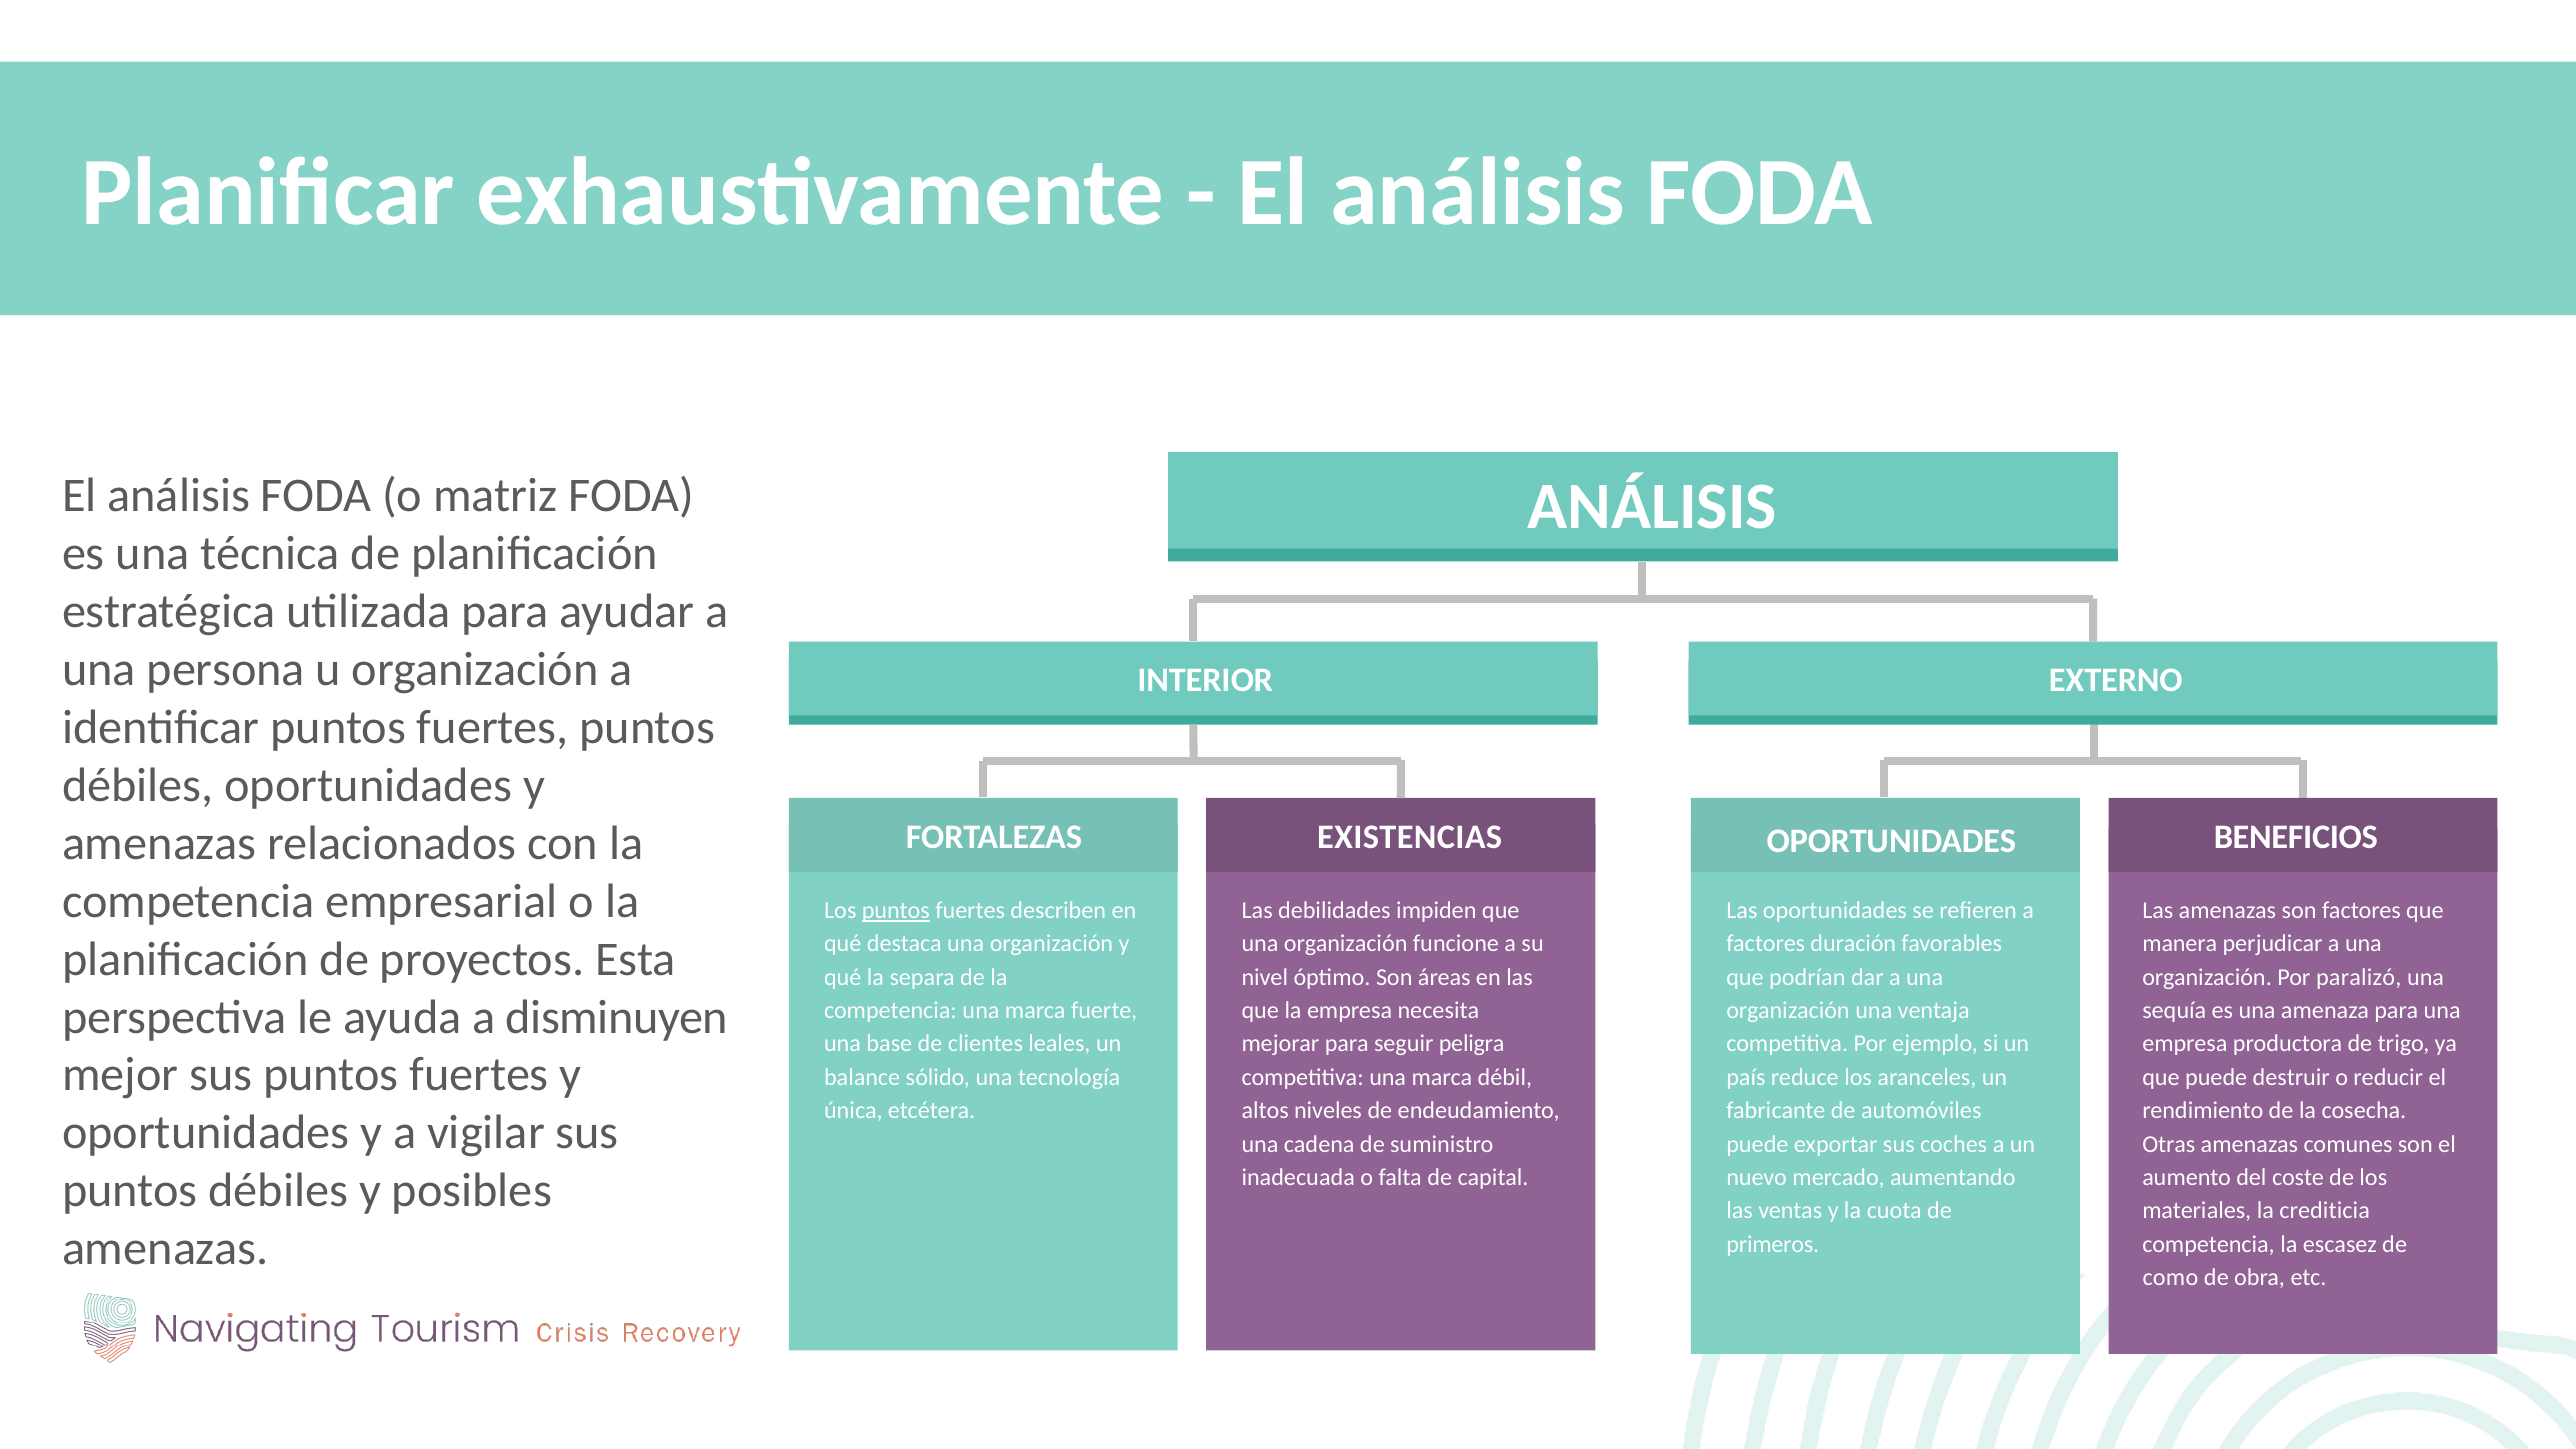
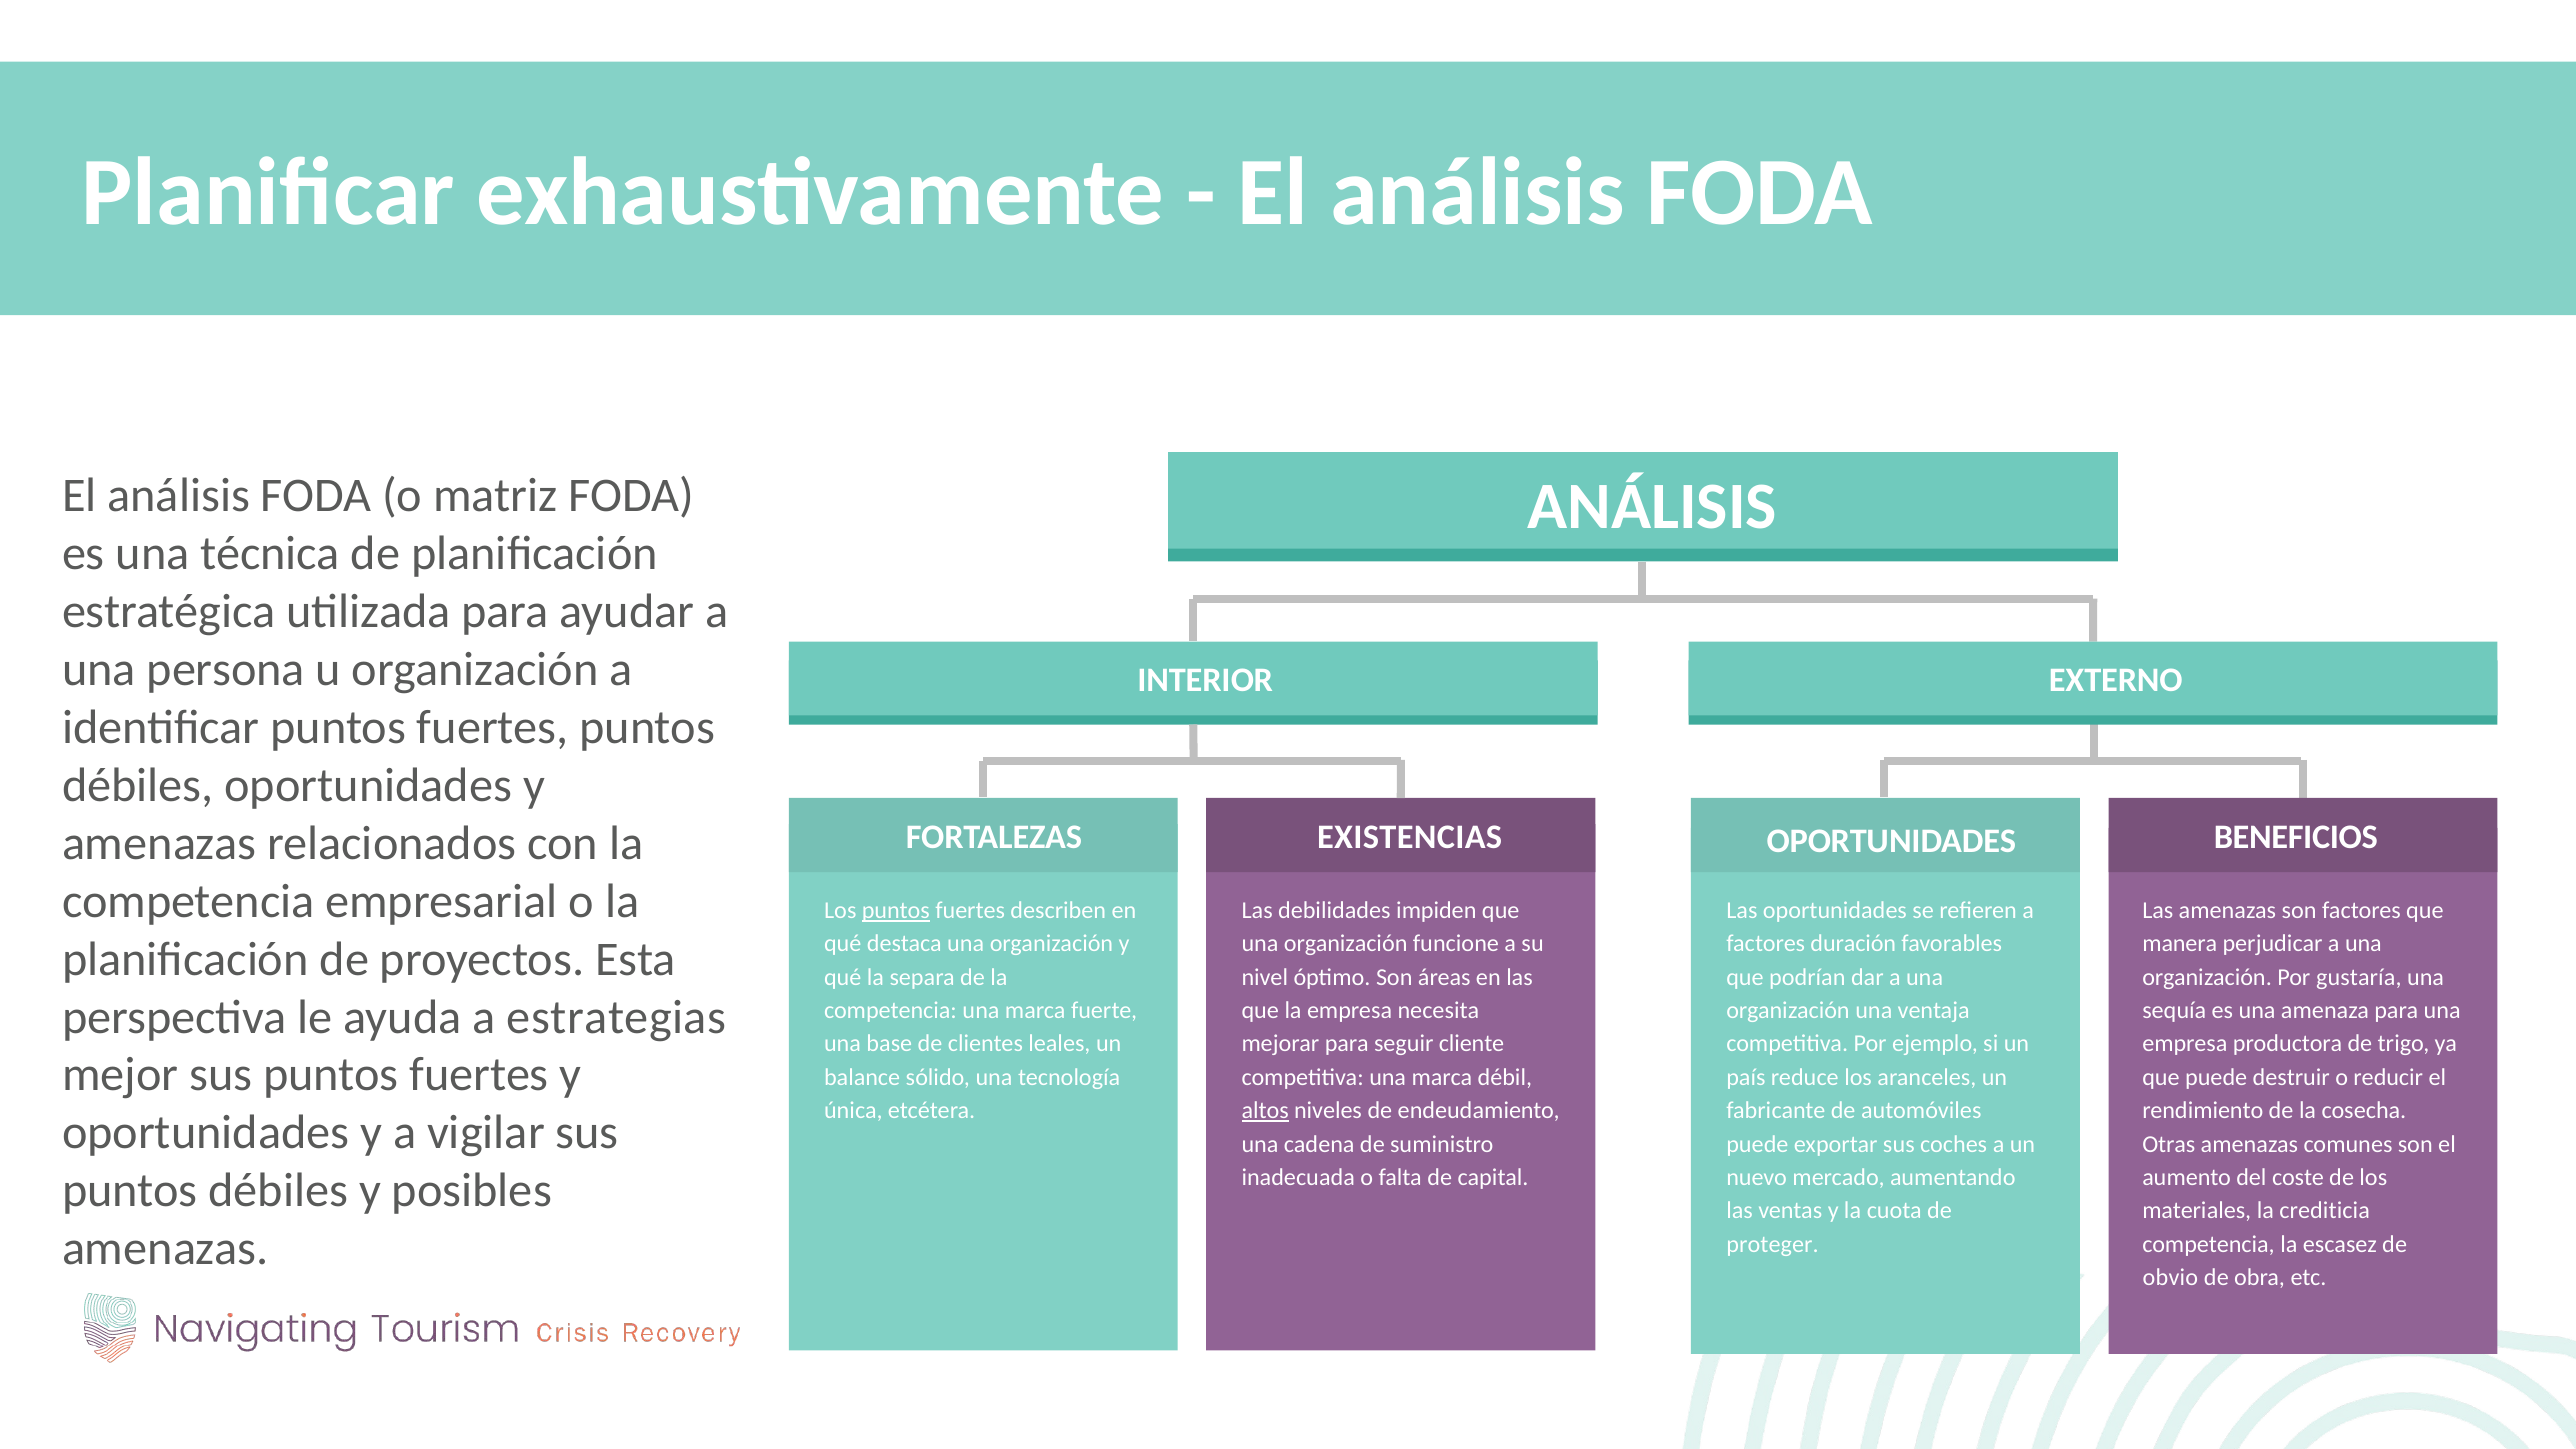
paralizó: paralizó -> gustaría
disminuyen: disminuyen -> estrategias
peligra: peligra -> cliente
altos underline: none -> present
primeros: primeros -> proteger
como: como -> obvio
